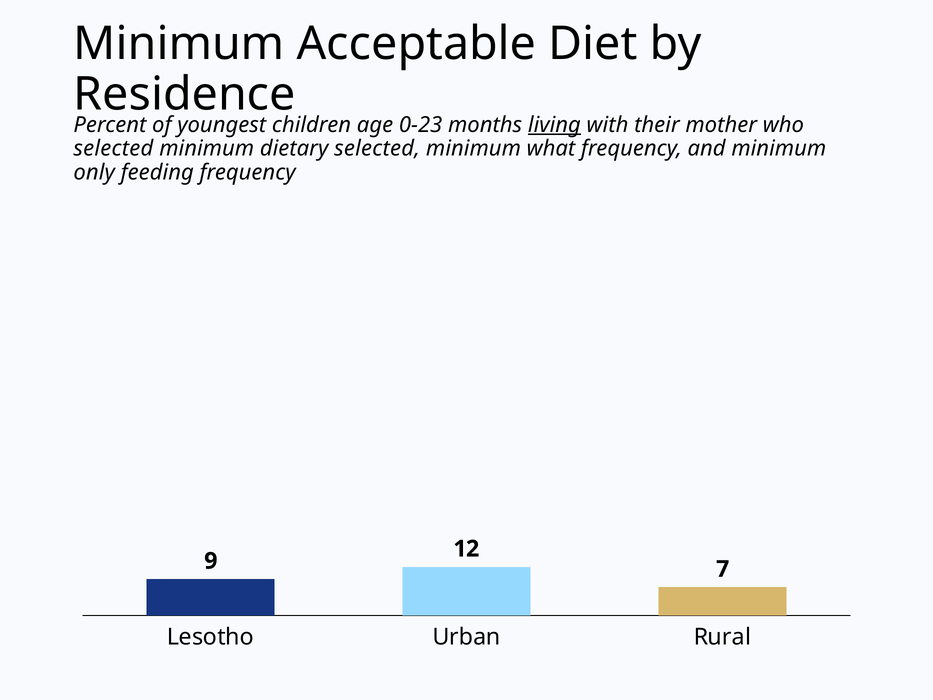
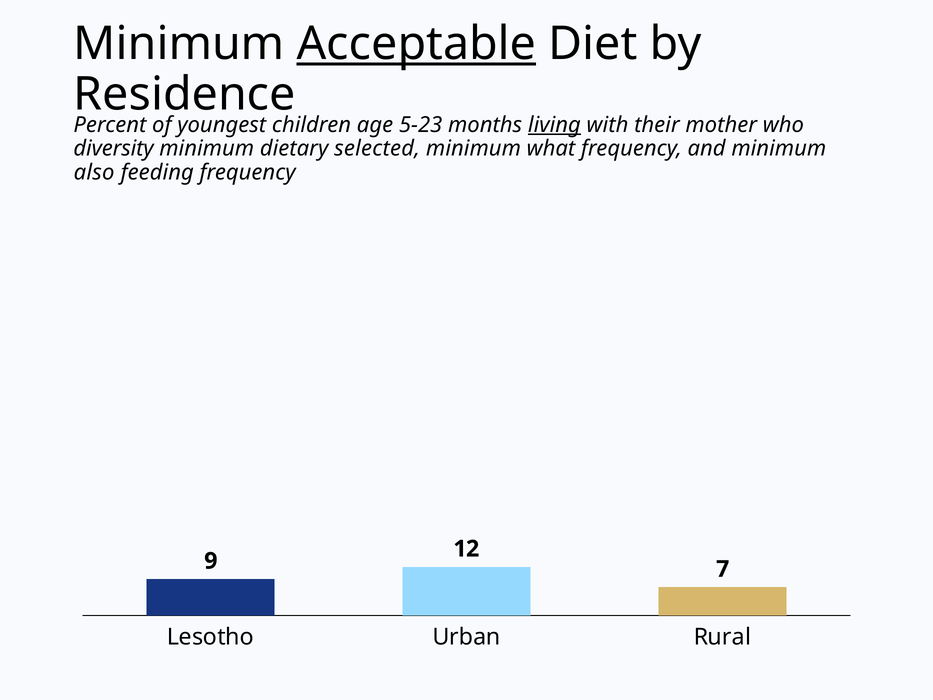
Acceptable underline: none -> present
0-23: 0-23 -> 5-23
selected at (113, 149): selected -> diversity
only: only -> also
